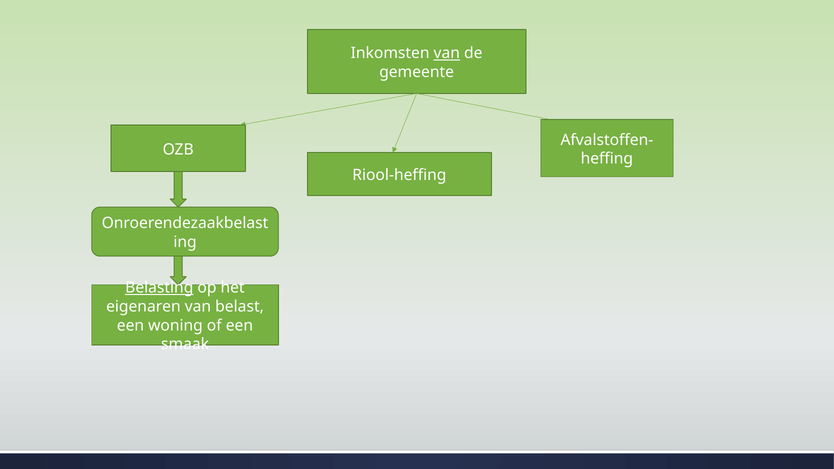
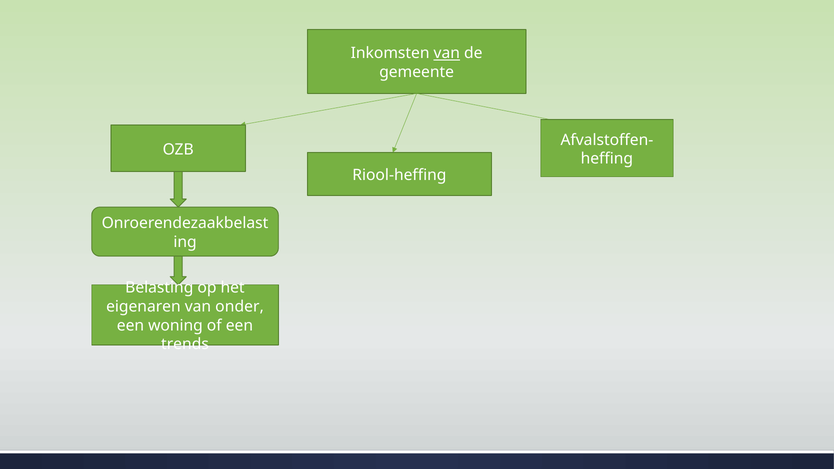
Belasting underline: present -> none
belast: belast -> onder
smaak: smaak -> trends
